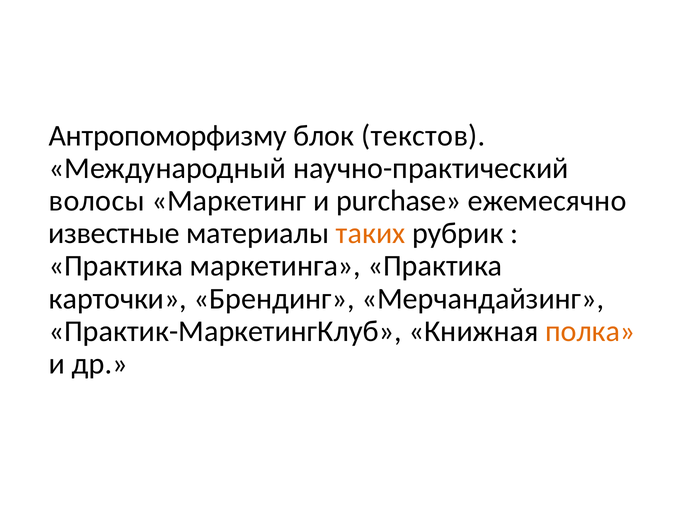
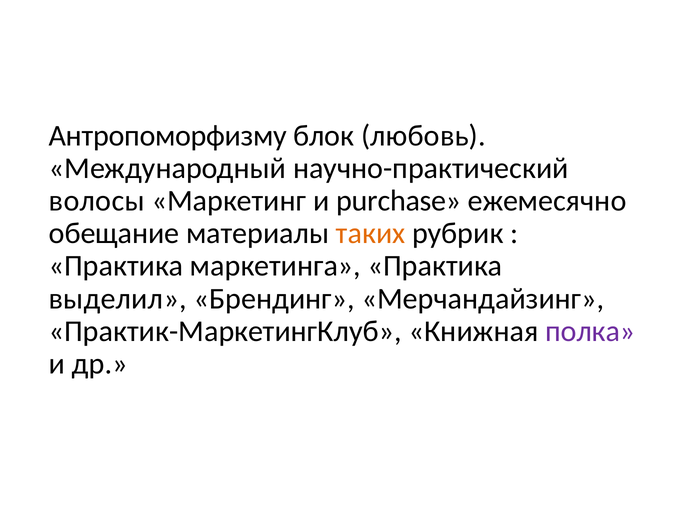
текстов: текстов -> любовь
известные: известные -> обещание
карточки: карточки -> выделил
полка colour: orange -> purple
